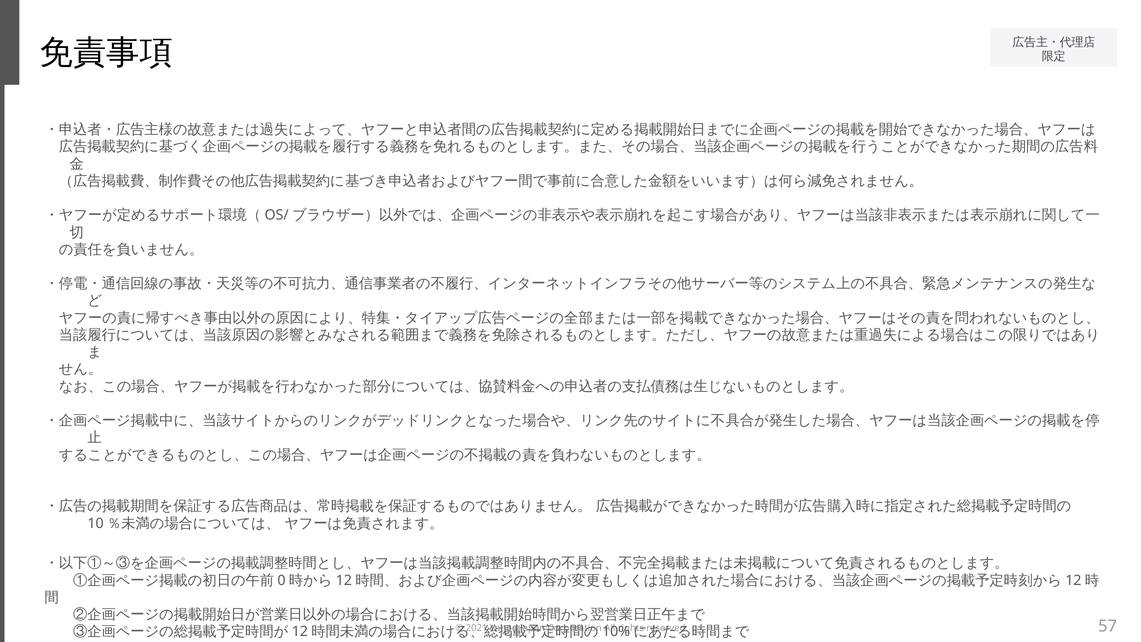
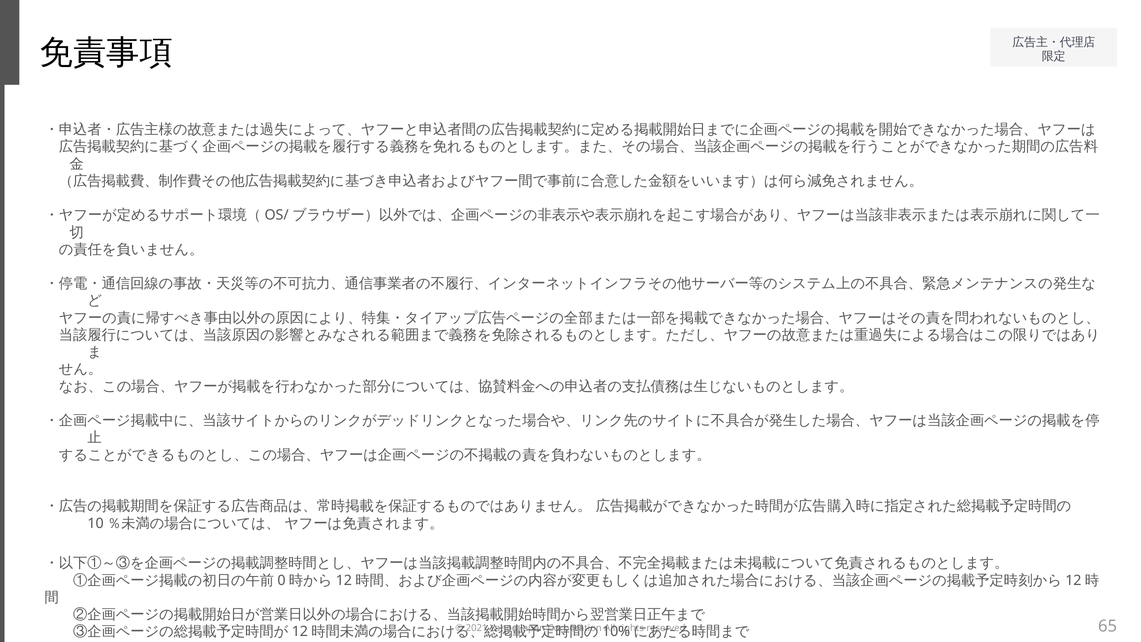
57: 57 -> 65
